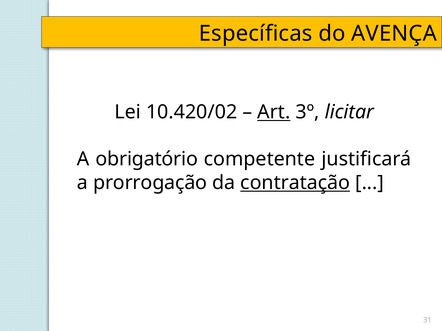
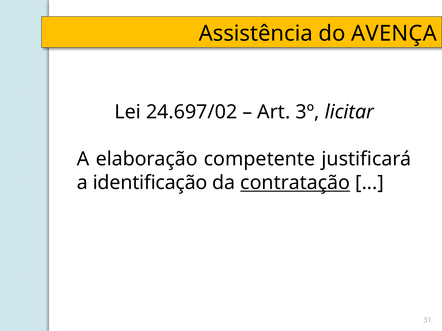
Específicas: Específicas -> Assistência
10.420/02: 10.420/02 -> 24.697/02
Art underline: present -> none
obrigatório: obrigatório -> elaboração
prorrogação: prorrogação -> identificação
